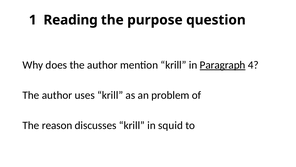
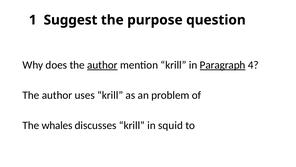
Reading: Reading -> Suggest
author at (102, 65) underline: none -> present
reason: reason -> whales
